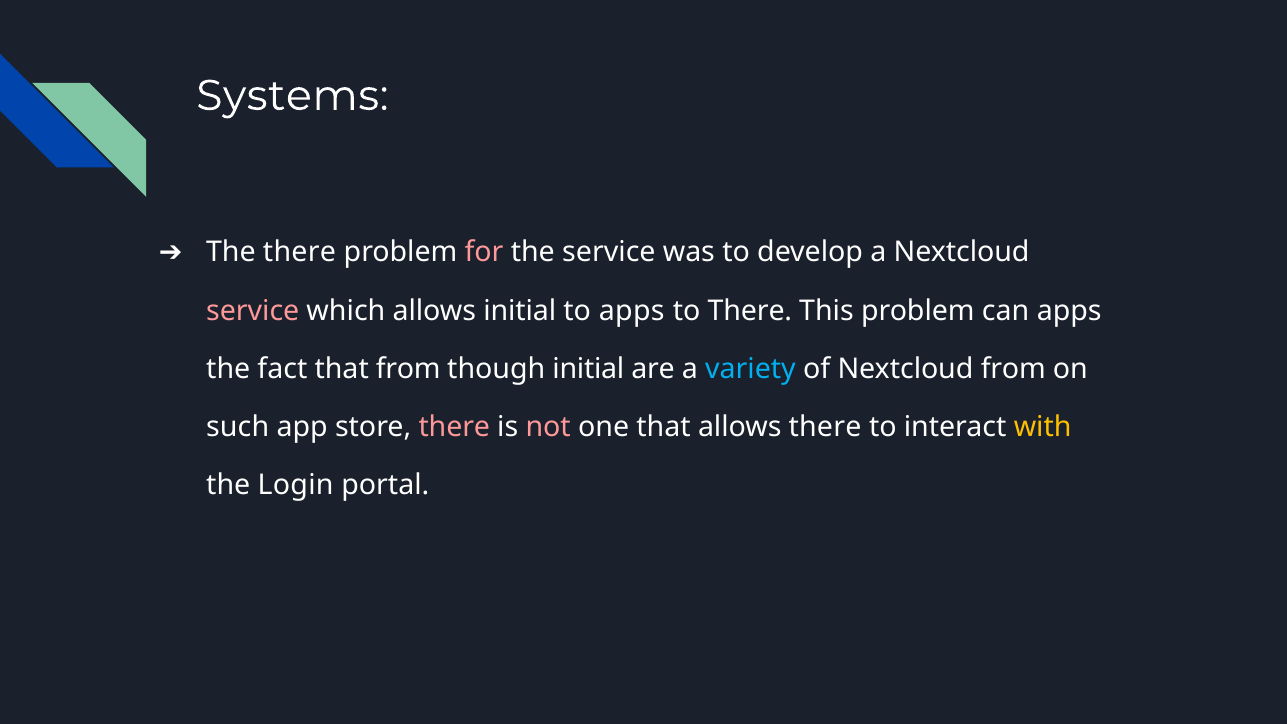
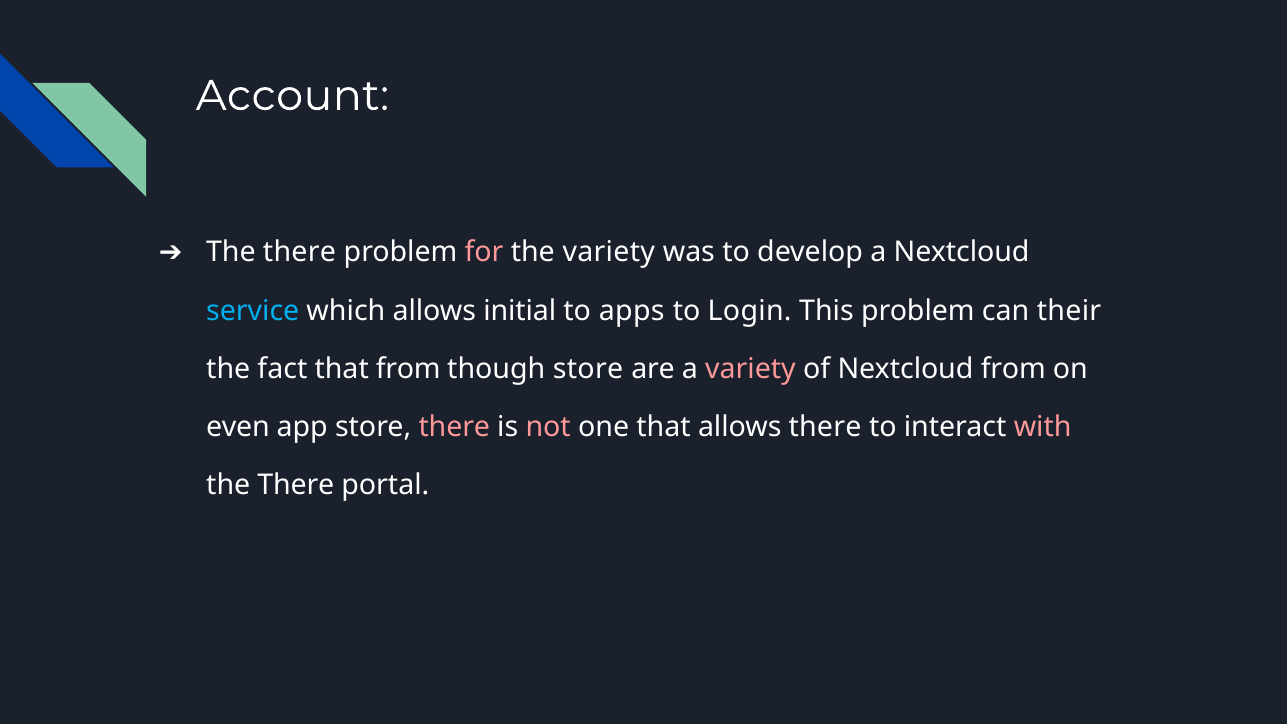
Systems: Systems -> Account
the service: service -> variety
service at (253, 311) colour: pink -> light blue
to There: There -> Login
can apps: apps -> their
though initial: initial -> store
variety at (750, 369) colour: light blue -> pink
such: such -> even
with colour: yellow -> pink
Login at (296, 485): Login -> There
